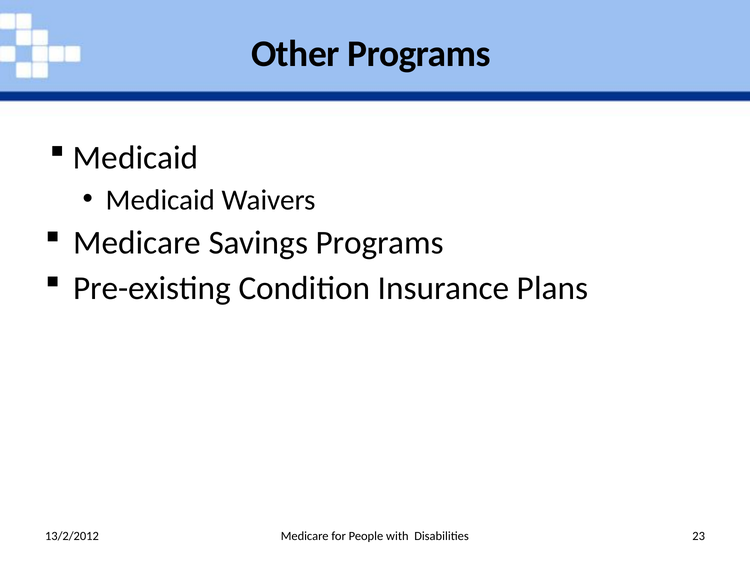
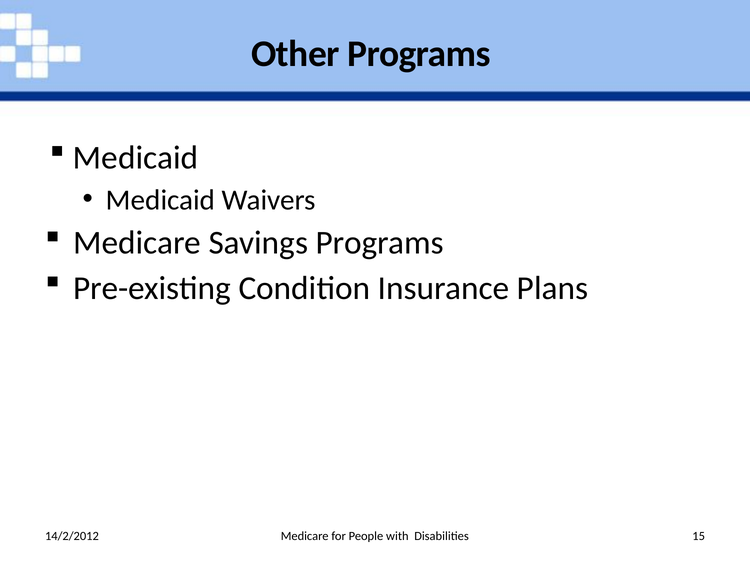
13/2/2012: 13/2/2012 -> 14/2/2012
23: 23 -> 15
